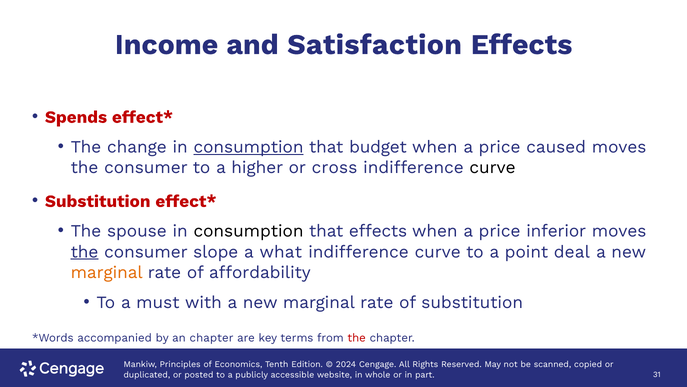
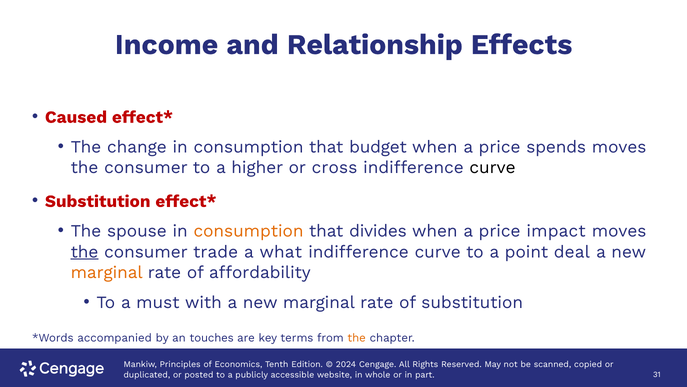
Satisfaction: Satisfaction -> Relationship
Spends: Spends -> Caused
consumption at (249, 147) underline: present -> none
caused: caused -> spends
consumption at (249, 231) colour: black -> orange
that effects: effects -> divides
inferior: inferior -> impact
slope: slope -> trade
an chapter: chapter -> touches
the at (357, 337) colour: red -> orange
